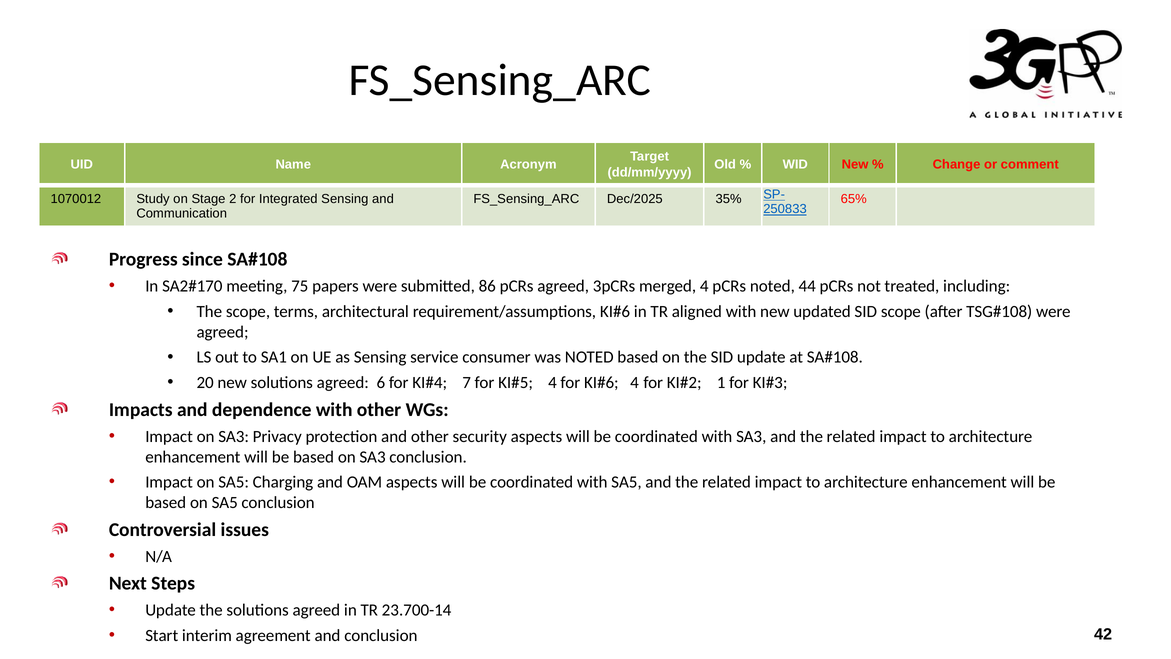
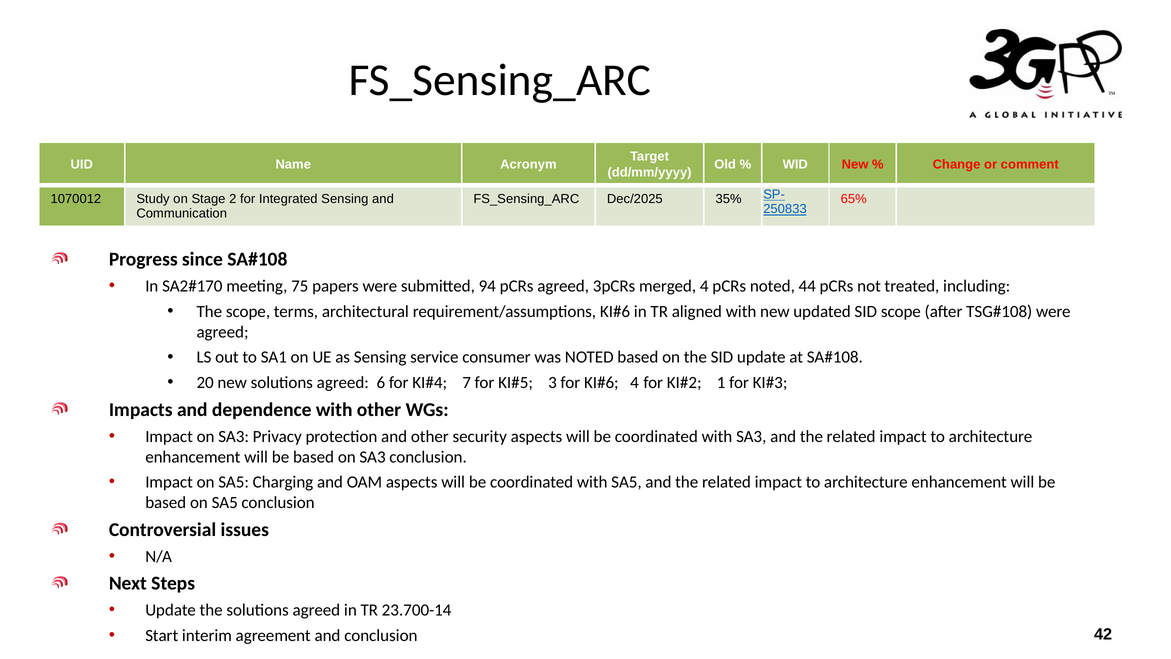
86: 86 -> 94
4 at (553, 383): 4 -> 3
